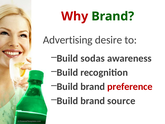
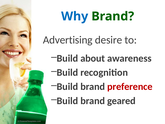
Why colour: red -> blue
sodas: sodas -> about
source: source -> geared
